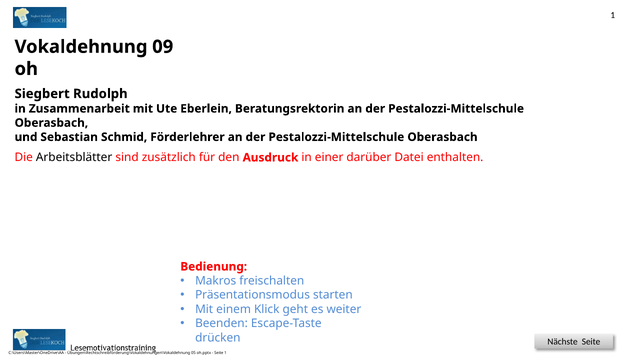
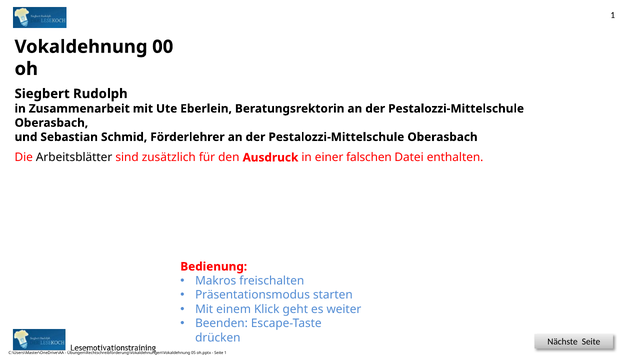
09: 09 -> 00
darüber: darüber -> falschen
